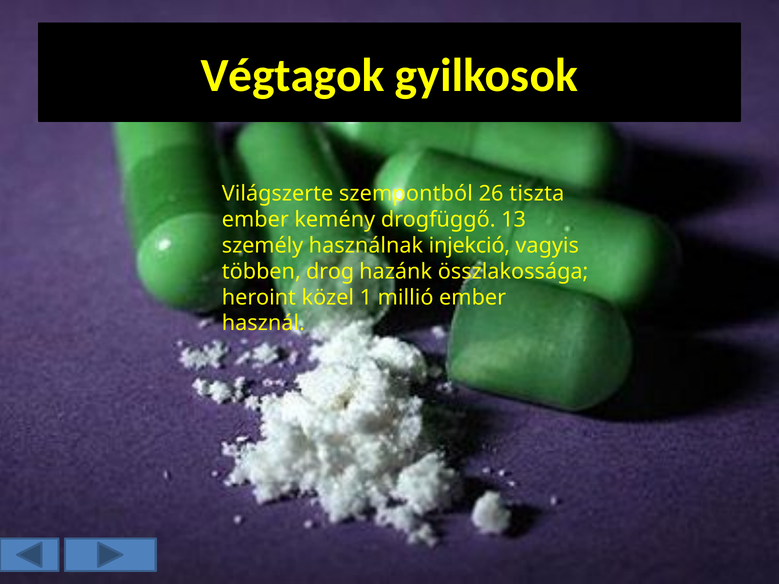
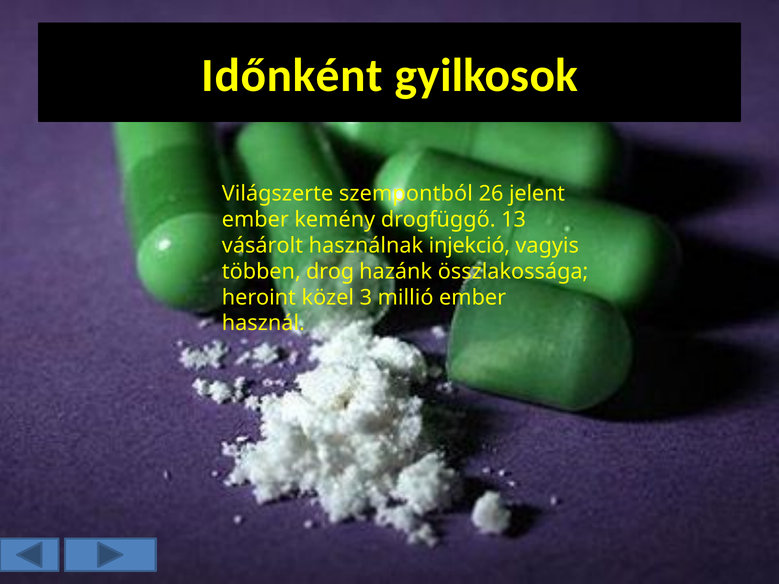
Végtagok: Végtagok -> Időnként
tiszta: tiszta -> jelent
személy: személy -> vásárolt
1: 1 -> 3
